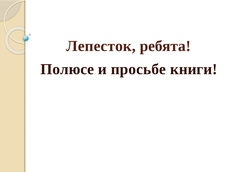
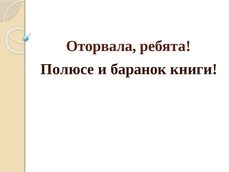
Лепесток: Лепесток -> Оторвала
просьбе: просьбе -> баранок
